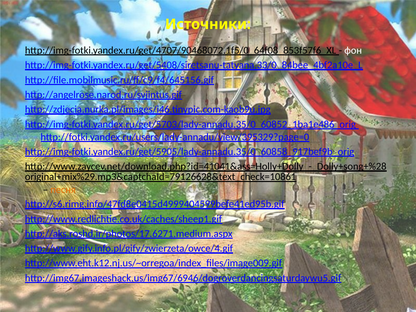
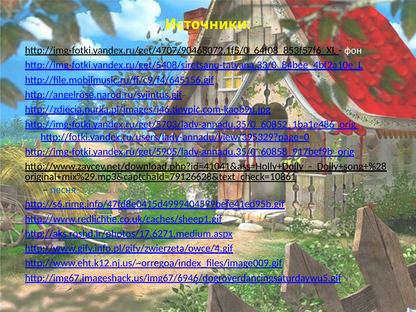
песня colour: orange -> blue
